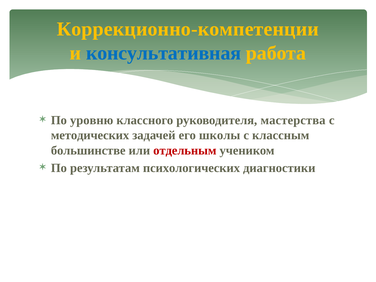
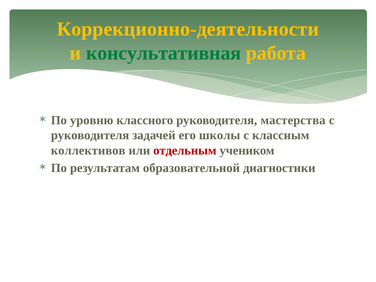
Коррекционно-компетенции: Коррекционно-компетенции -> Коррекционно-деятельности
консультативная colour: blue -> green
методических at (90, 135): методических -> руководителя
большинстве: большинстве -> коллективов
психологических: психологических -> образовательной
